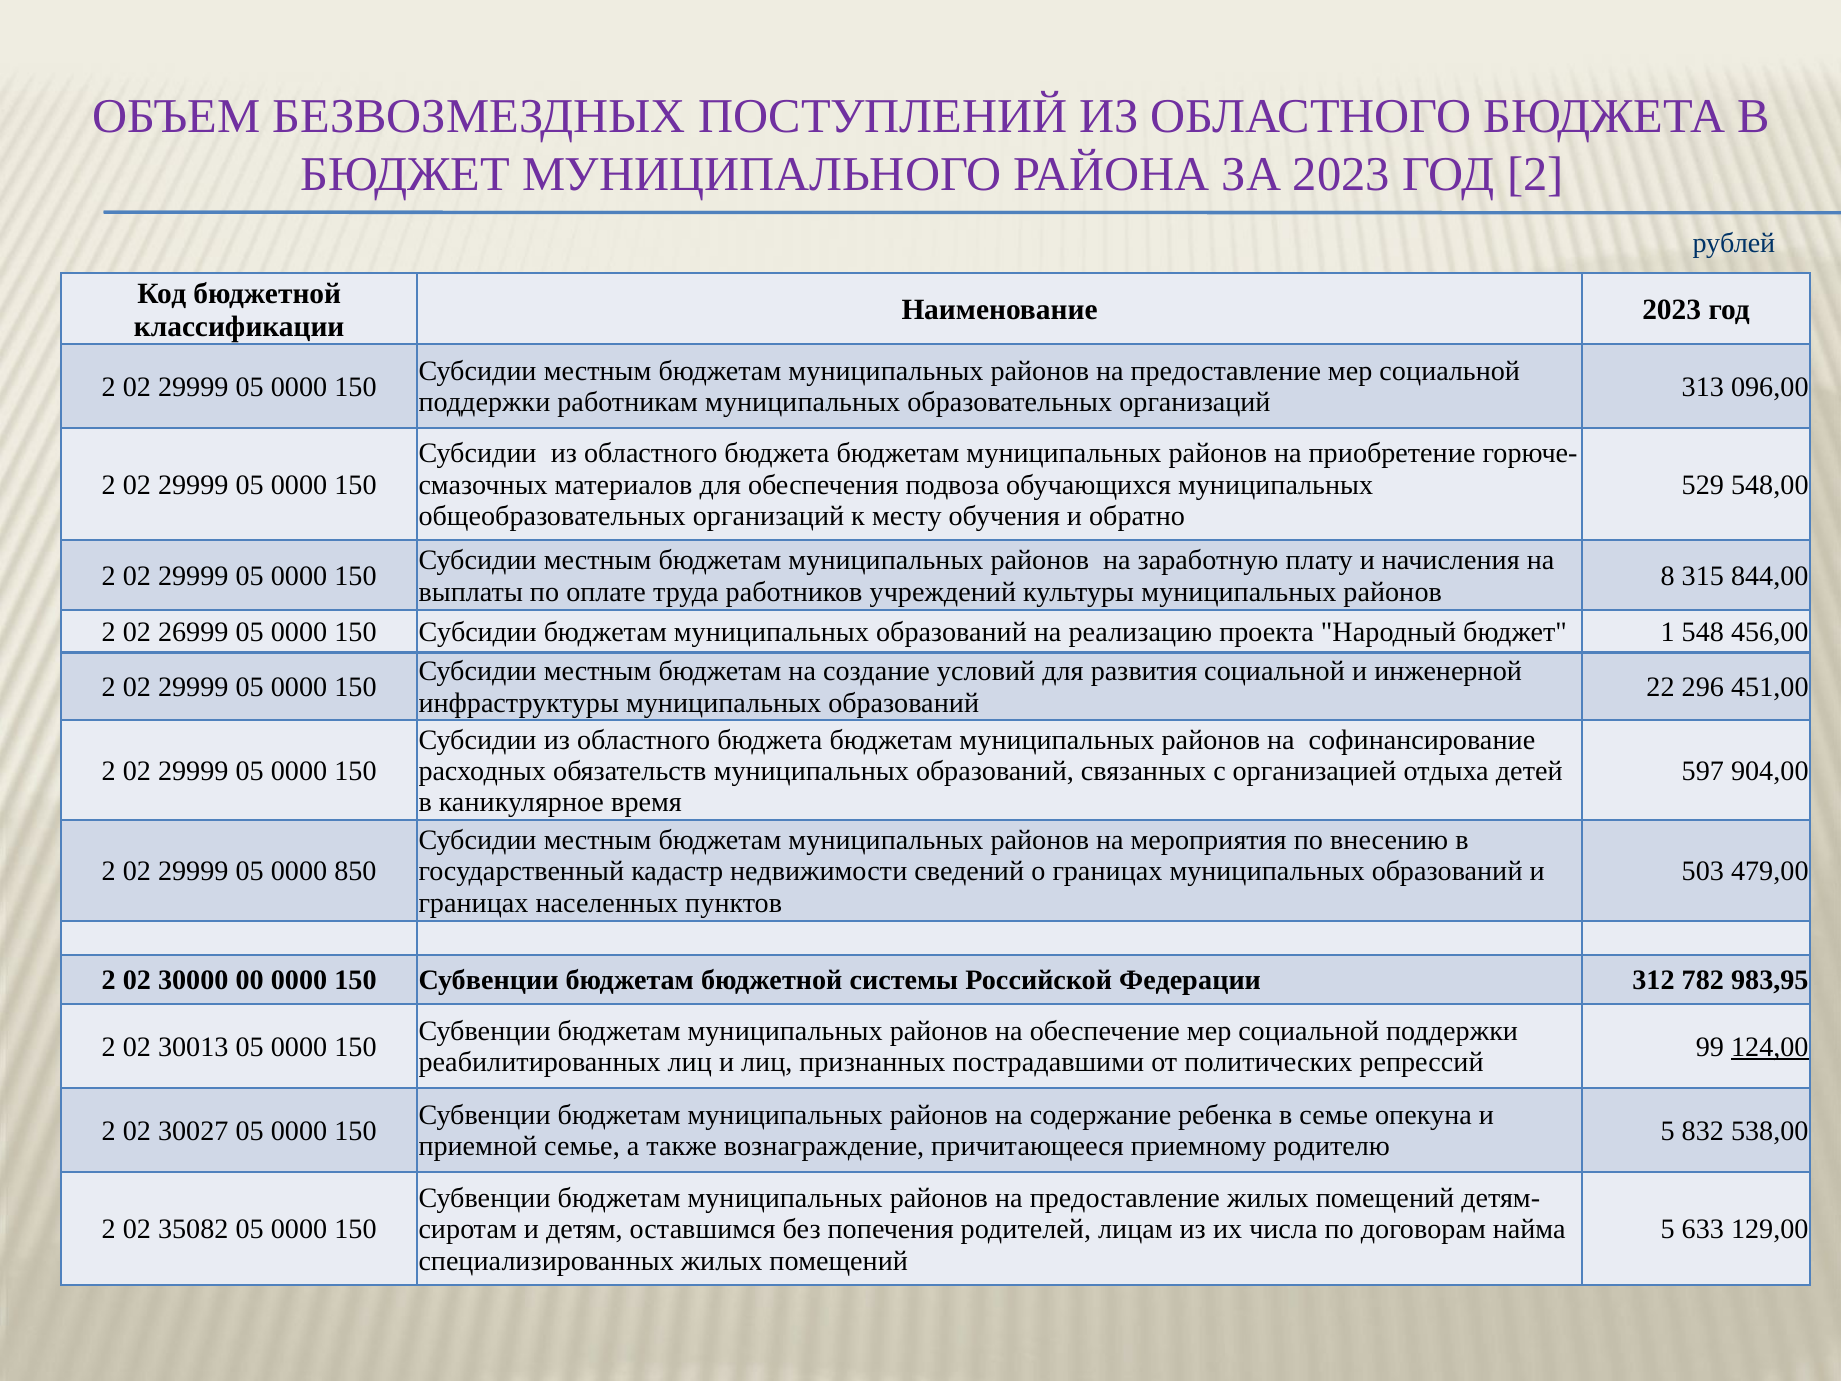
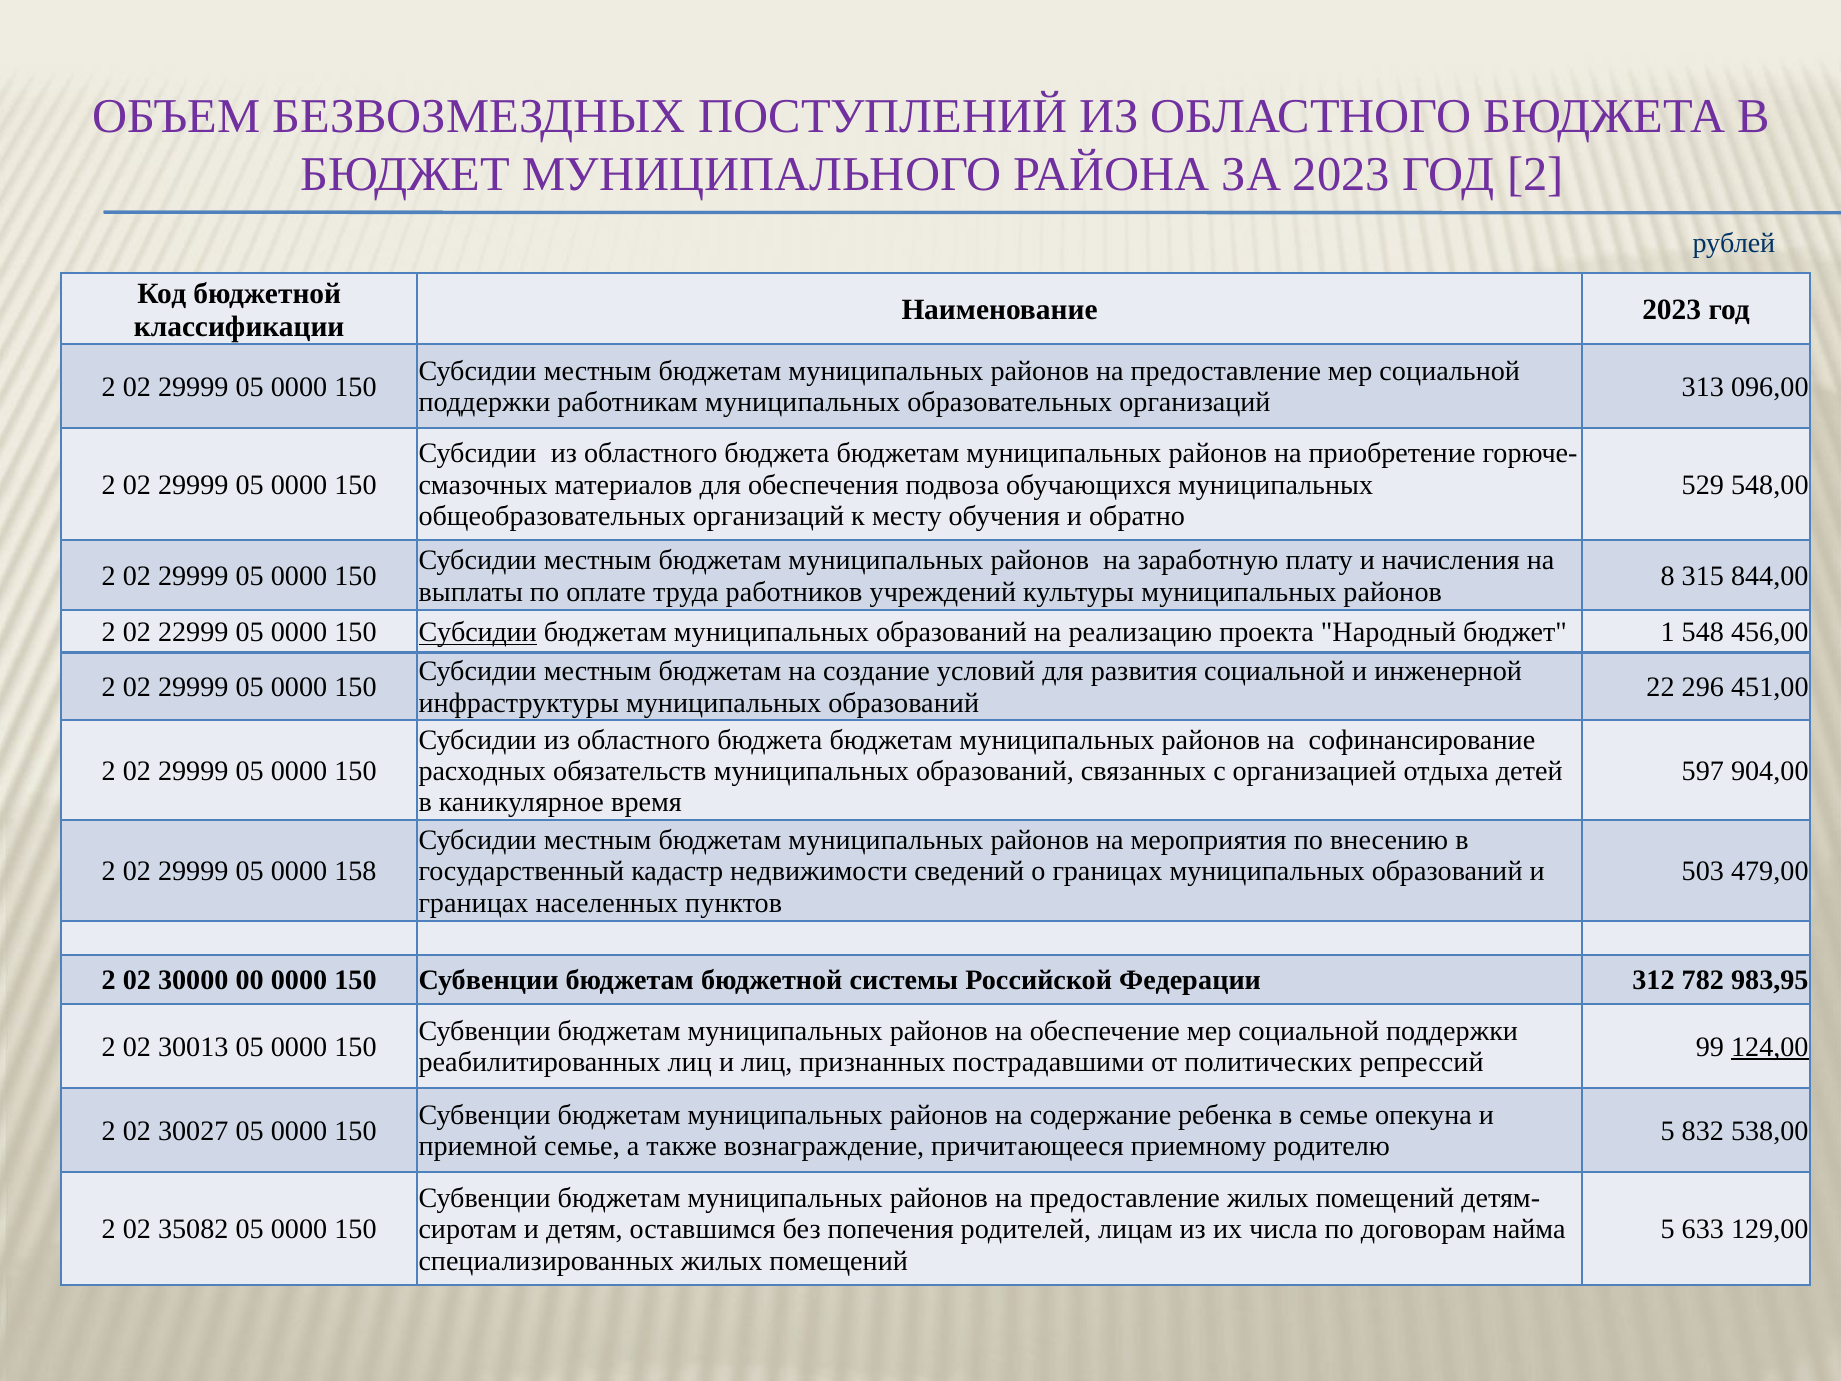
26999: 26999 -> 22999
Субсидии at (478, 632) underline: none -> present
850: 850 -> 158
